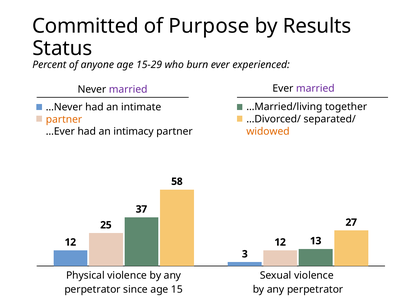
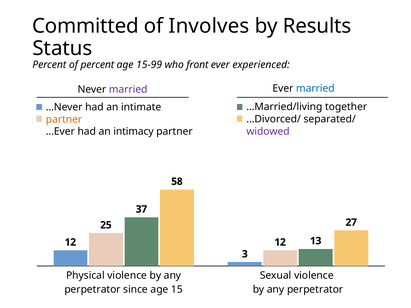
Purpose: Purpose -> Involves
of anyone: anyone -> percent
15-29: 15-29 -> 15-99
burn: burn -> front
married at (315, 89) colour: purple -> blue
widowed colour: orange -> purple
